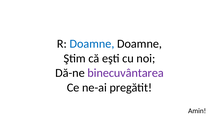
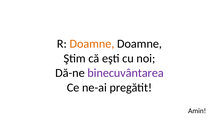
Doamne at (92, 44) colour: blue -> orange
